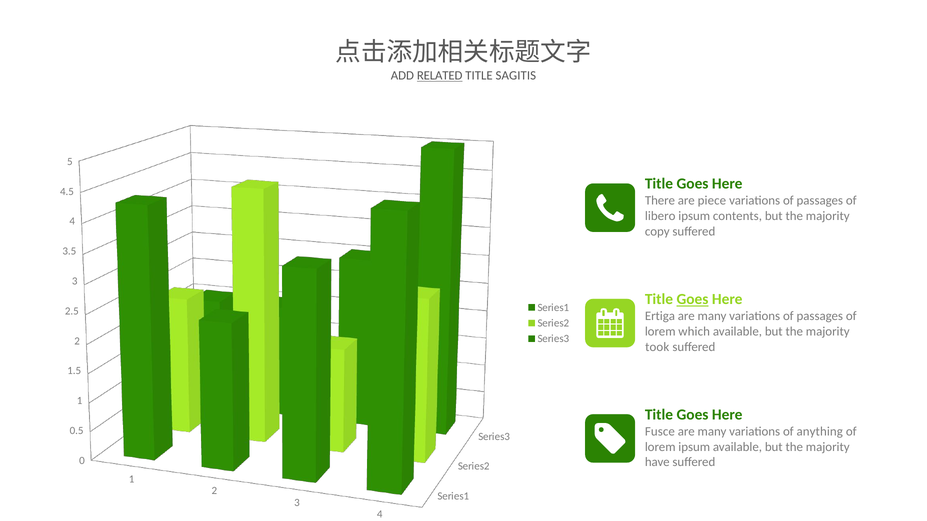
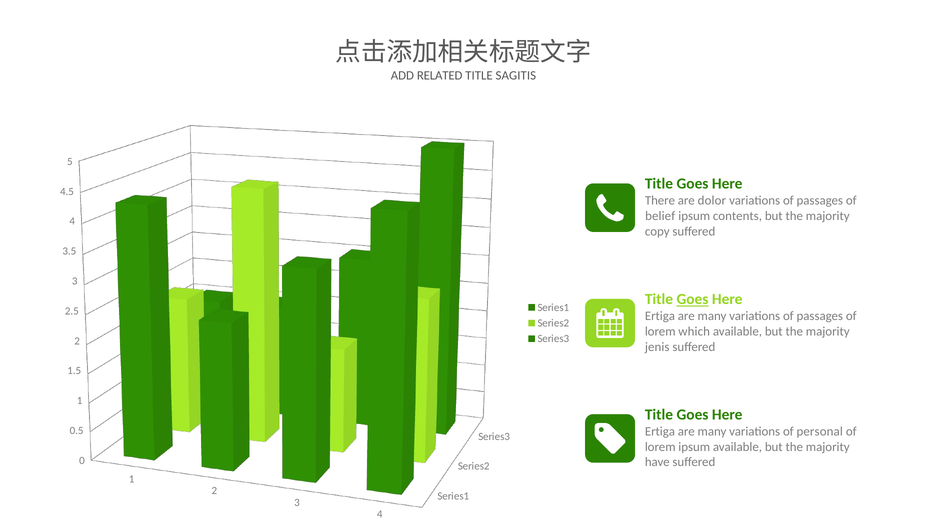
RELATED underline: present -> none
piece: piece -> dolor
libero: libero -> belief
took: took -> jenis
Fusce at (660, 432): Fusce -> Ertiga
anything: anything -> personal
